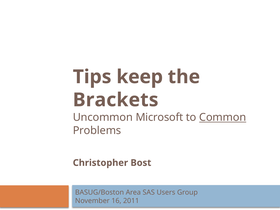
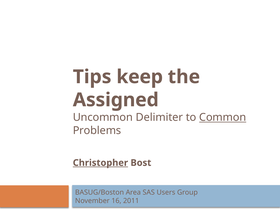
Brackets: Brackets -> Assigned
Microsoft: Microsoft -> Delimiter
Christopher underline: none -> present
